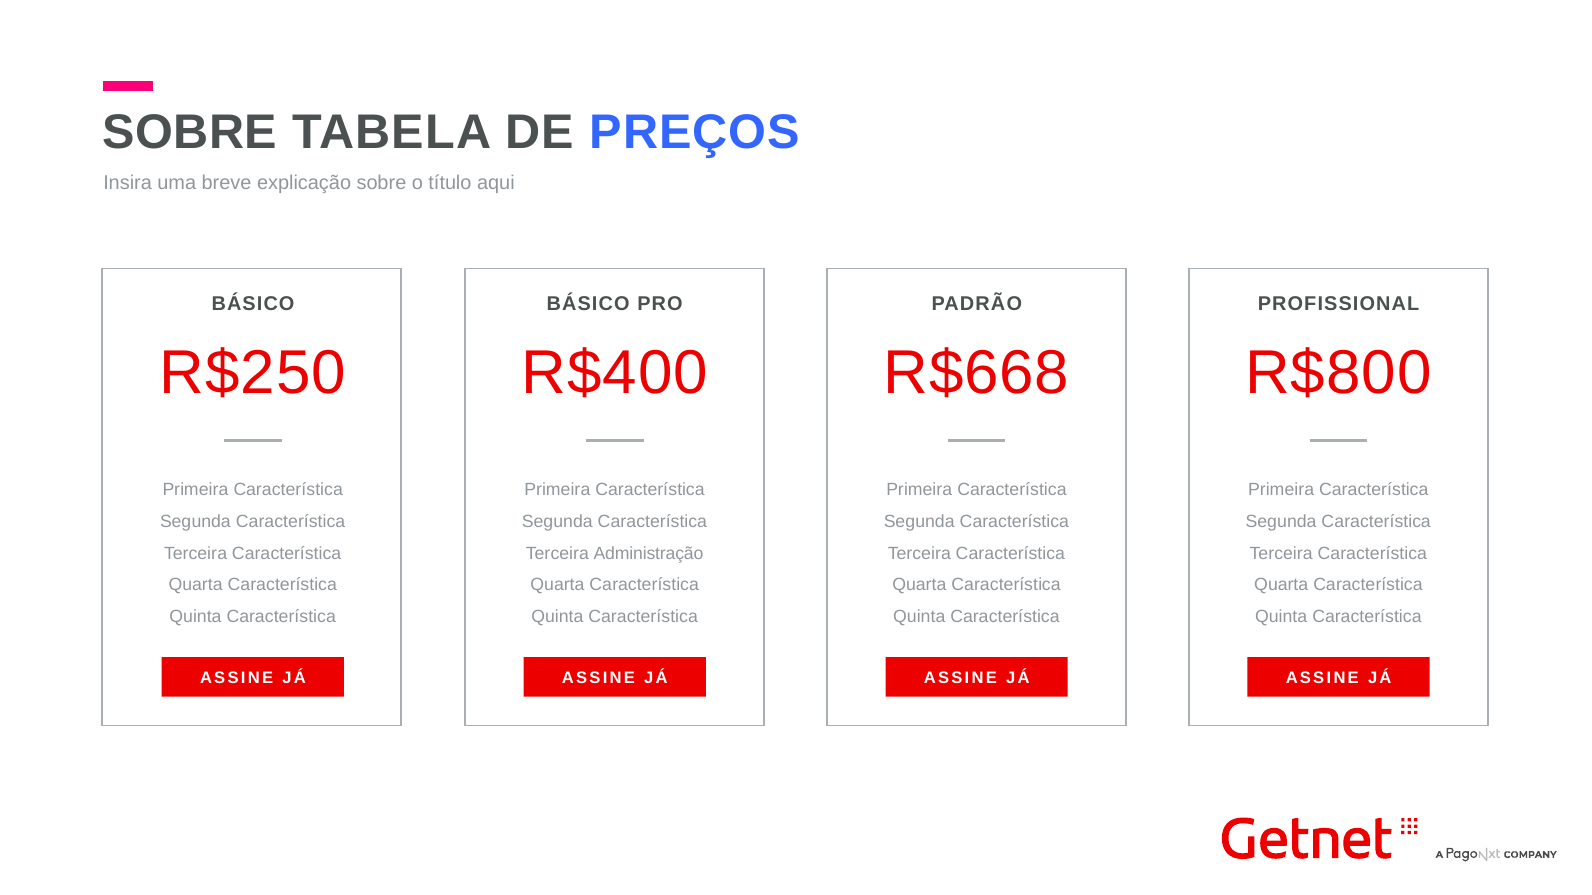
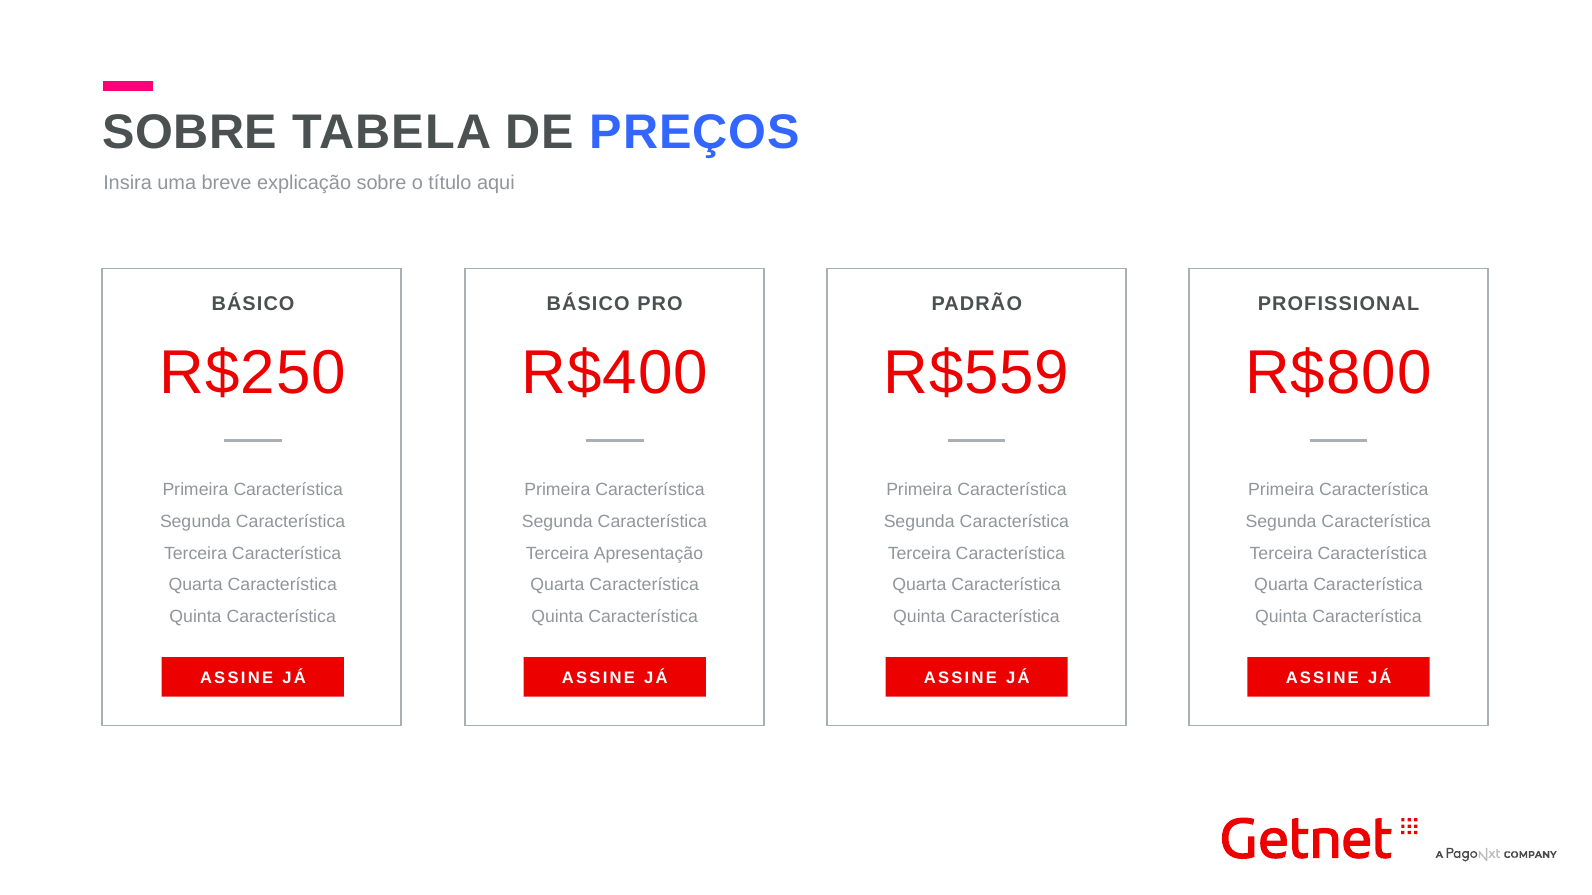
R$668: R$668 -> R$559
Administração: Administração -> Apresentação
